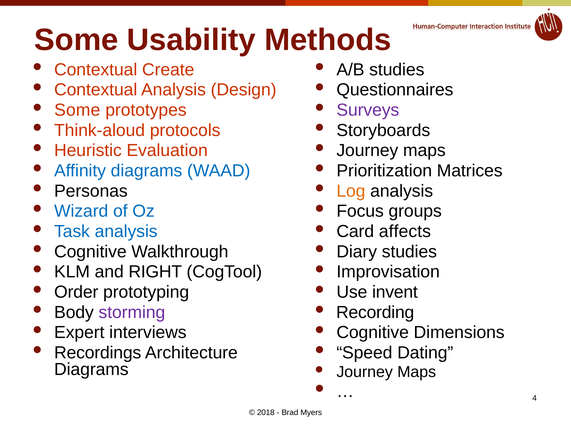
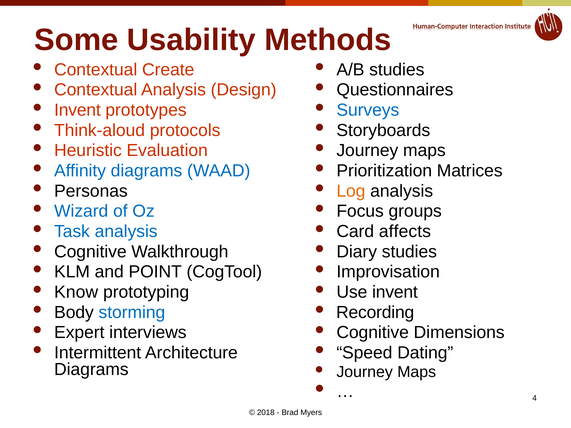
Some at (77, 110): Some -> Invent
Surveys colour: purple -> blue
RIGHT: RIGHT -> POINT
Order: Order -> Know
storming colour: purple -> blue
Recordings: Recordings -> Intermittent
